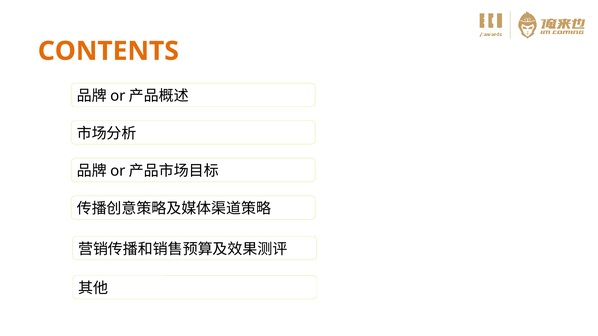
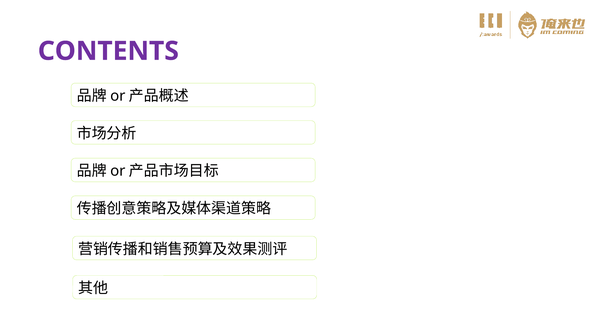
CONTENTS colour: orange -> purple
